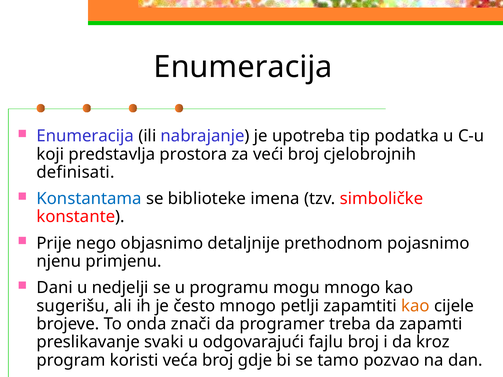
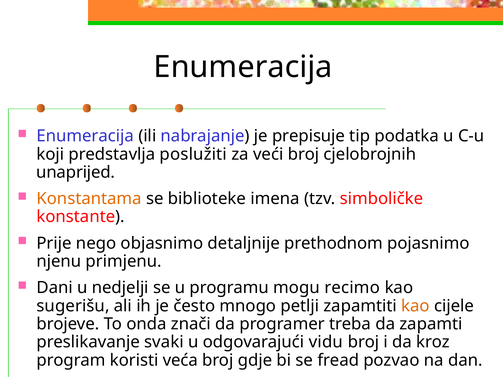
upotreba: upotreba -> prepisuje
prostora: prostora -> poslužiti
definisati: definisati -> unaprijed
Konstantama colour: blue -> orange
mogu mnogo: mnogo -> recimo
fajlu: fajlu -> vidu
tamo: tamo -> fread
